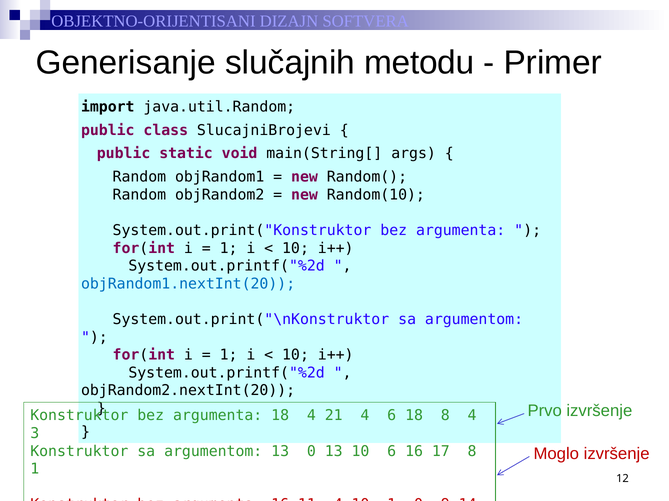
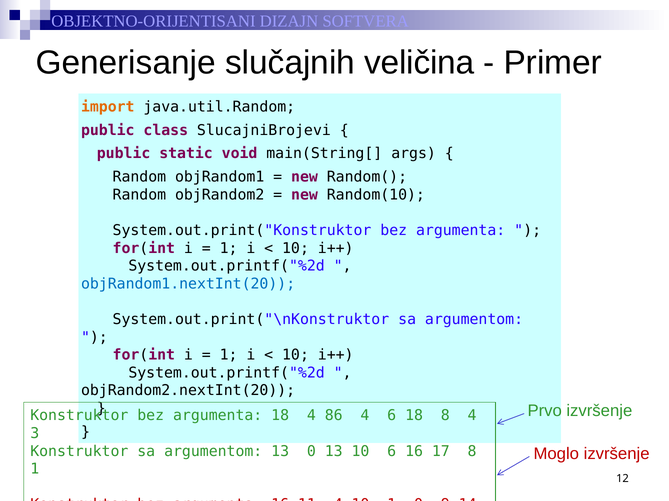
metodu: metodu -> veličina
import colour: black -> orange
21: 21 -> 86
